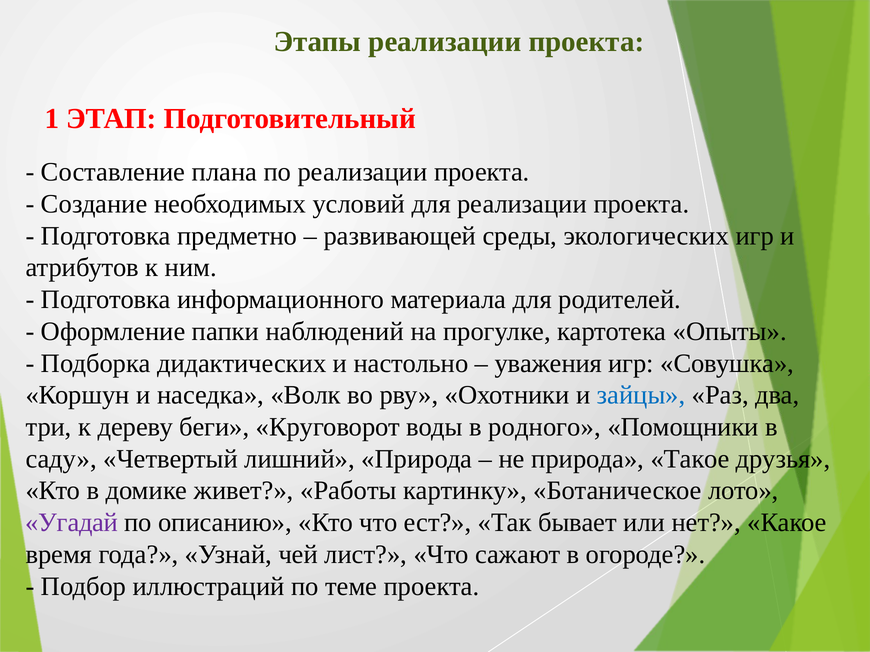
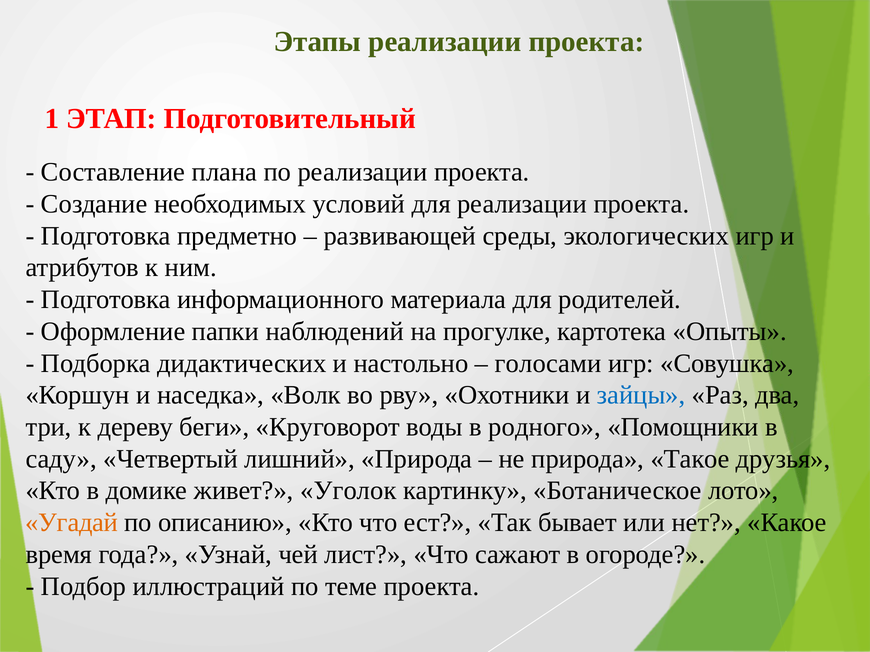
уважения: уважения -> голосами
Работы: Работы -> Уголок
Угадай colour: purple -> orange
